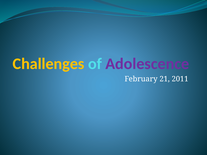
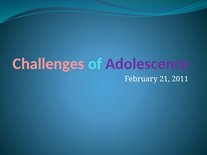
Challenges colour: yellow -> pink
